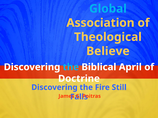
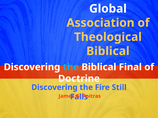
Global colour: light blue -> white
Believe at (108, 51): Believe -> Biblical
April: April -> Final
